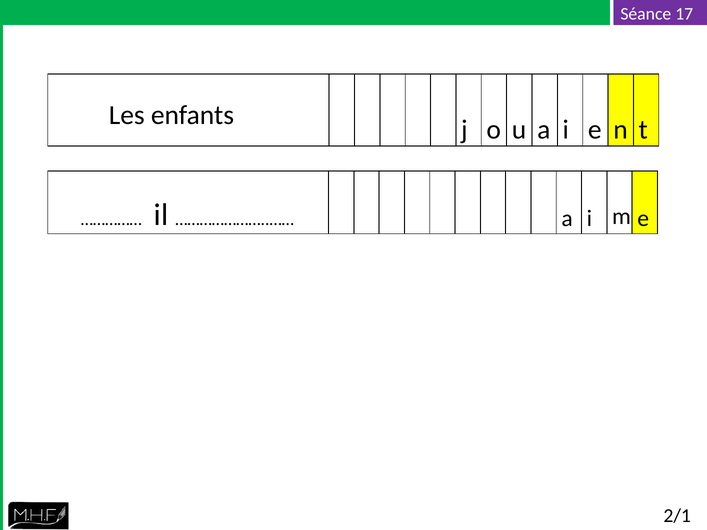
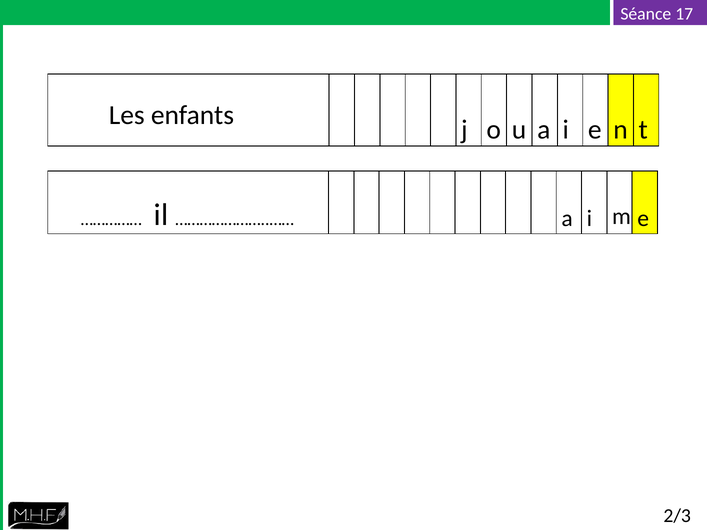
2/1: 2/1 -> 2/3
